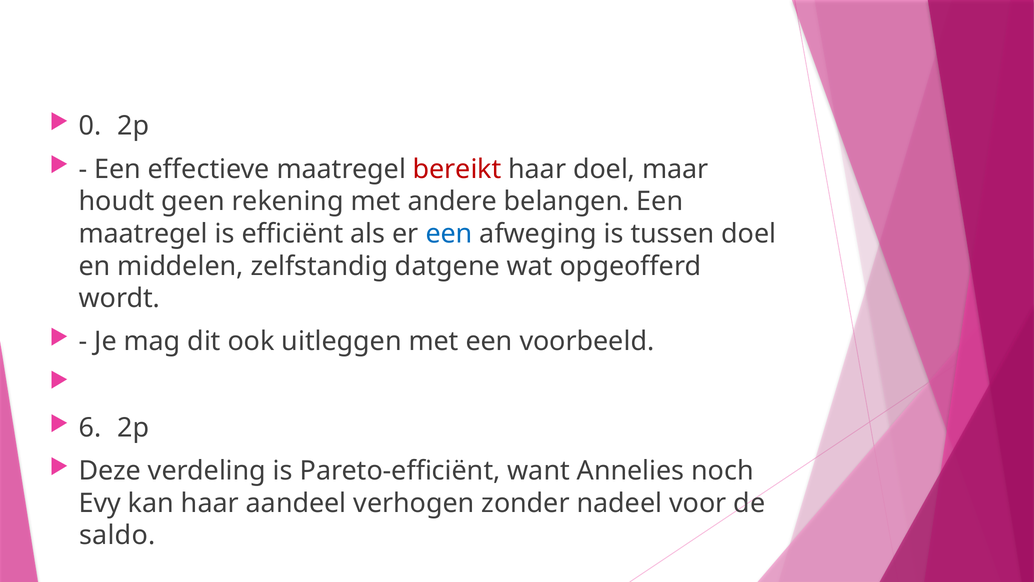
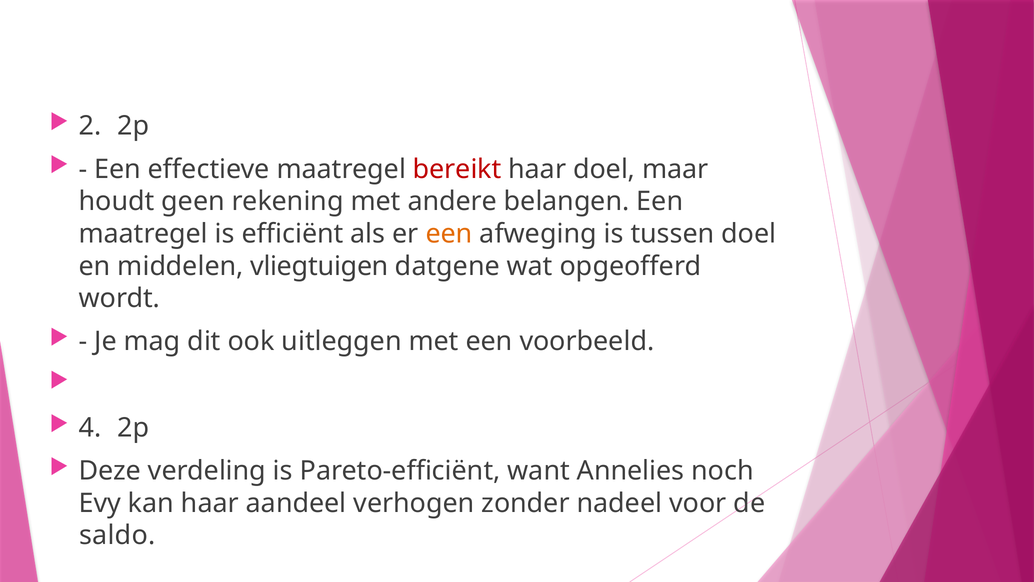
0: 0 -> 2
een at (449, 234) colour: blue -> orange
zelfstandig: zelfstandig -> vliegtuigen
6: 6 -> 4
